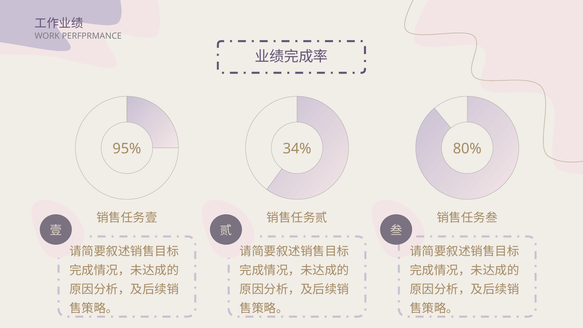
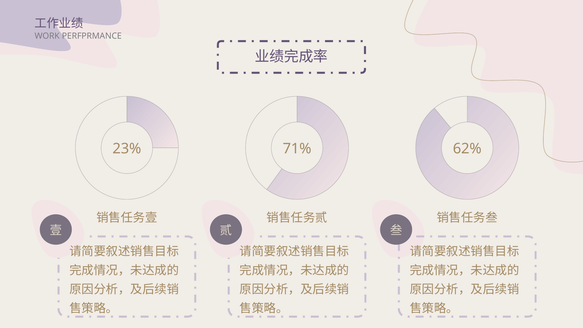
95%: 95% -> 23%
34%: 34% -> 71%
80%: 80% -> 62%
